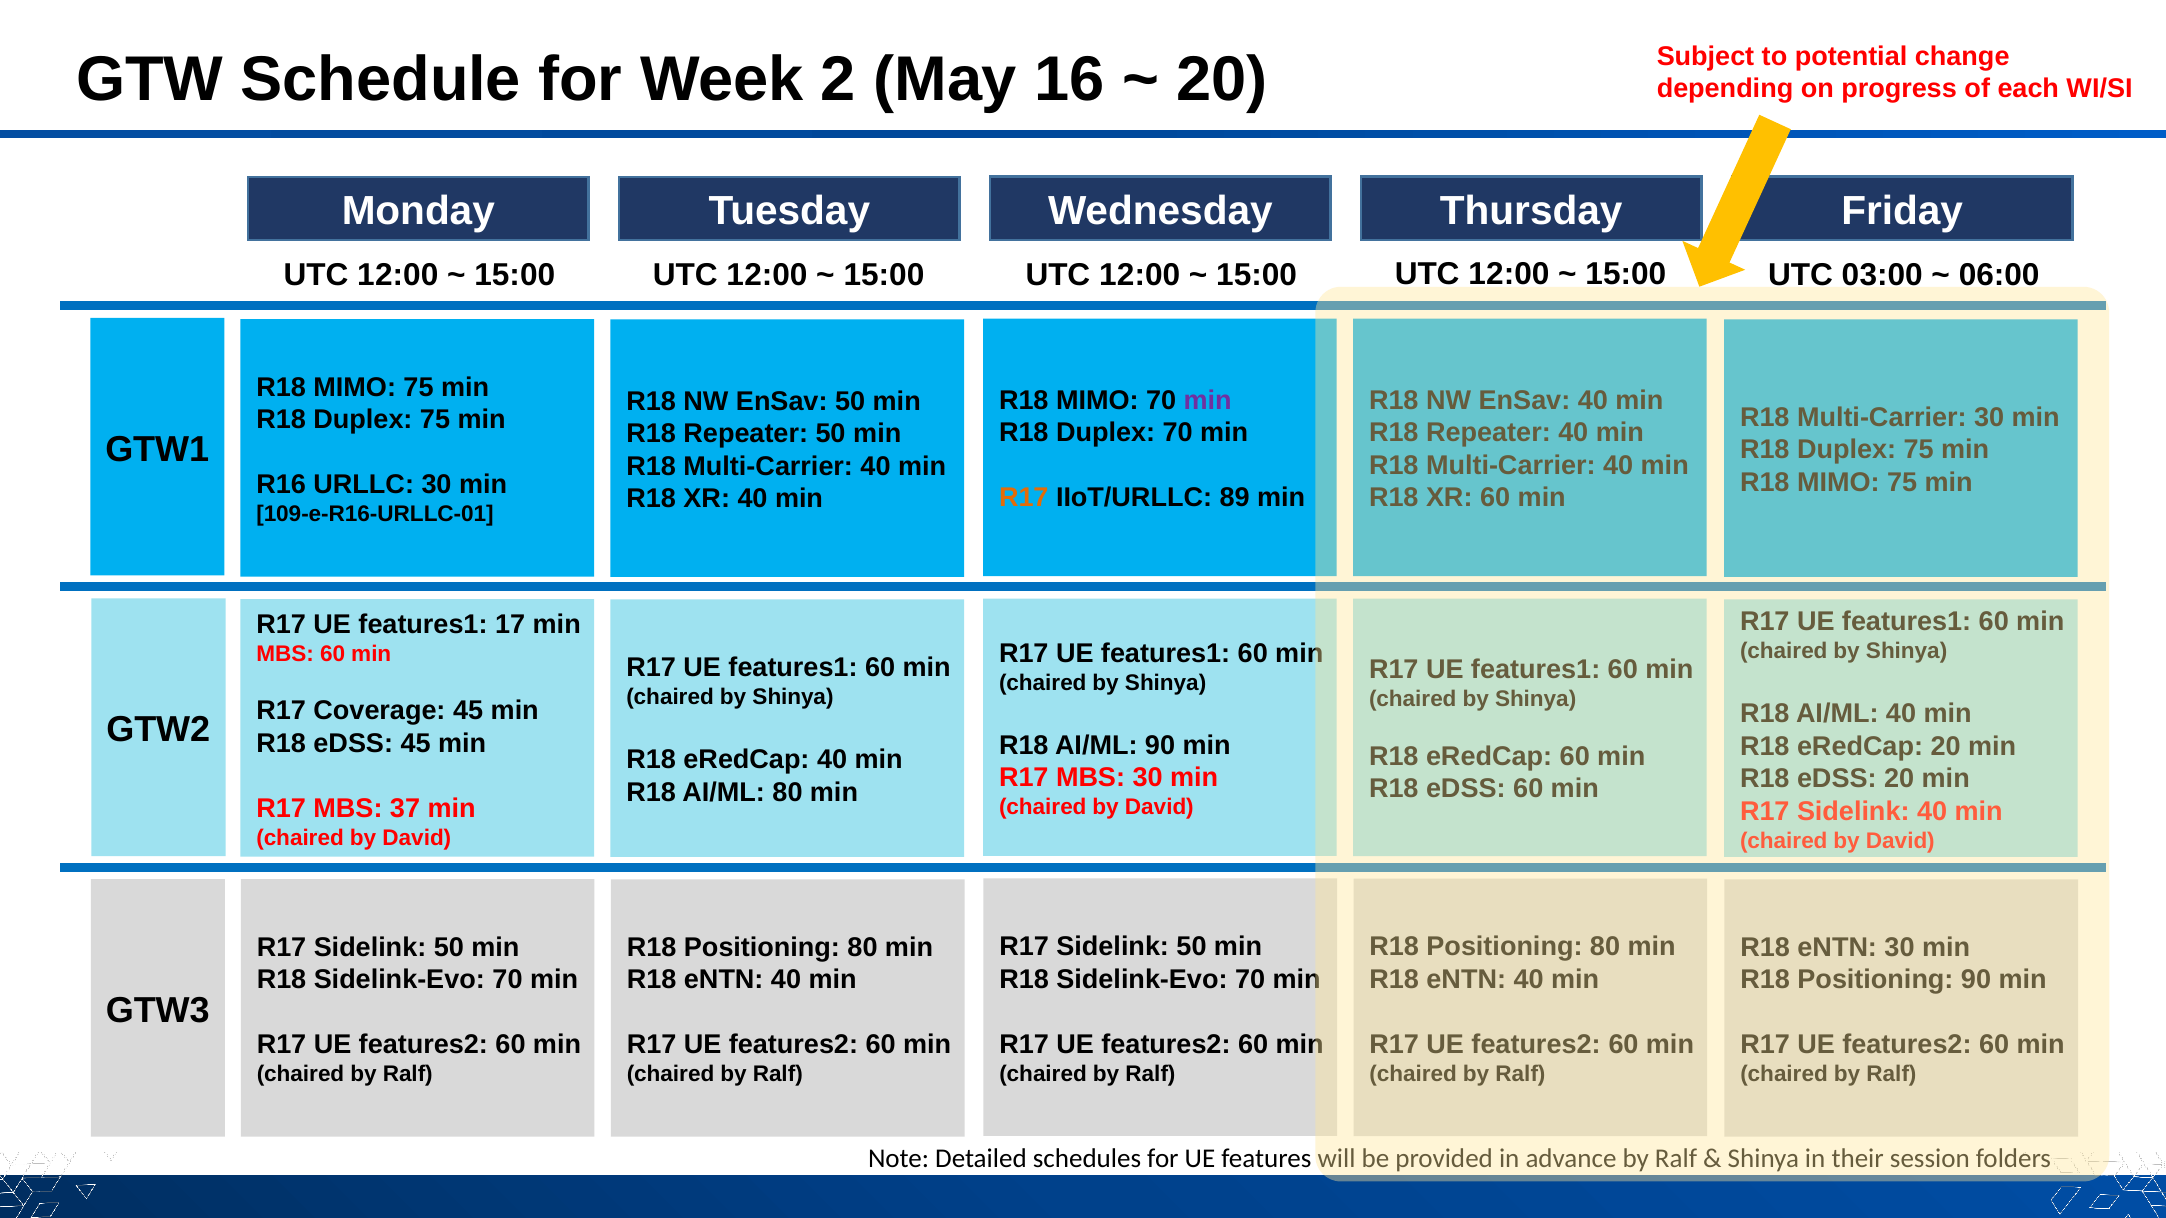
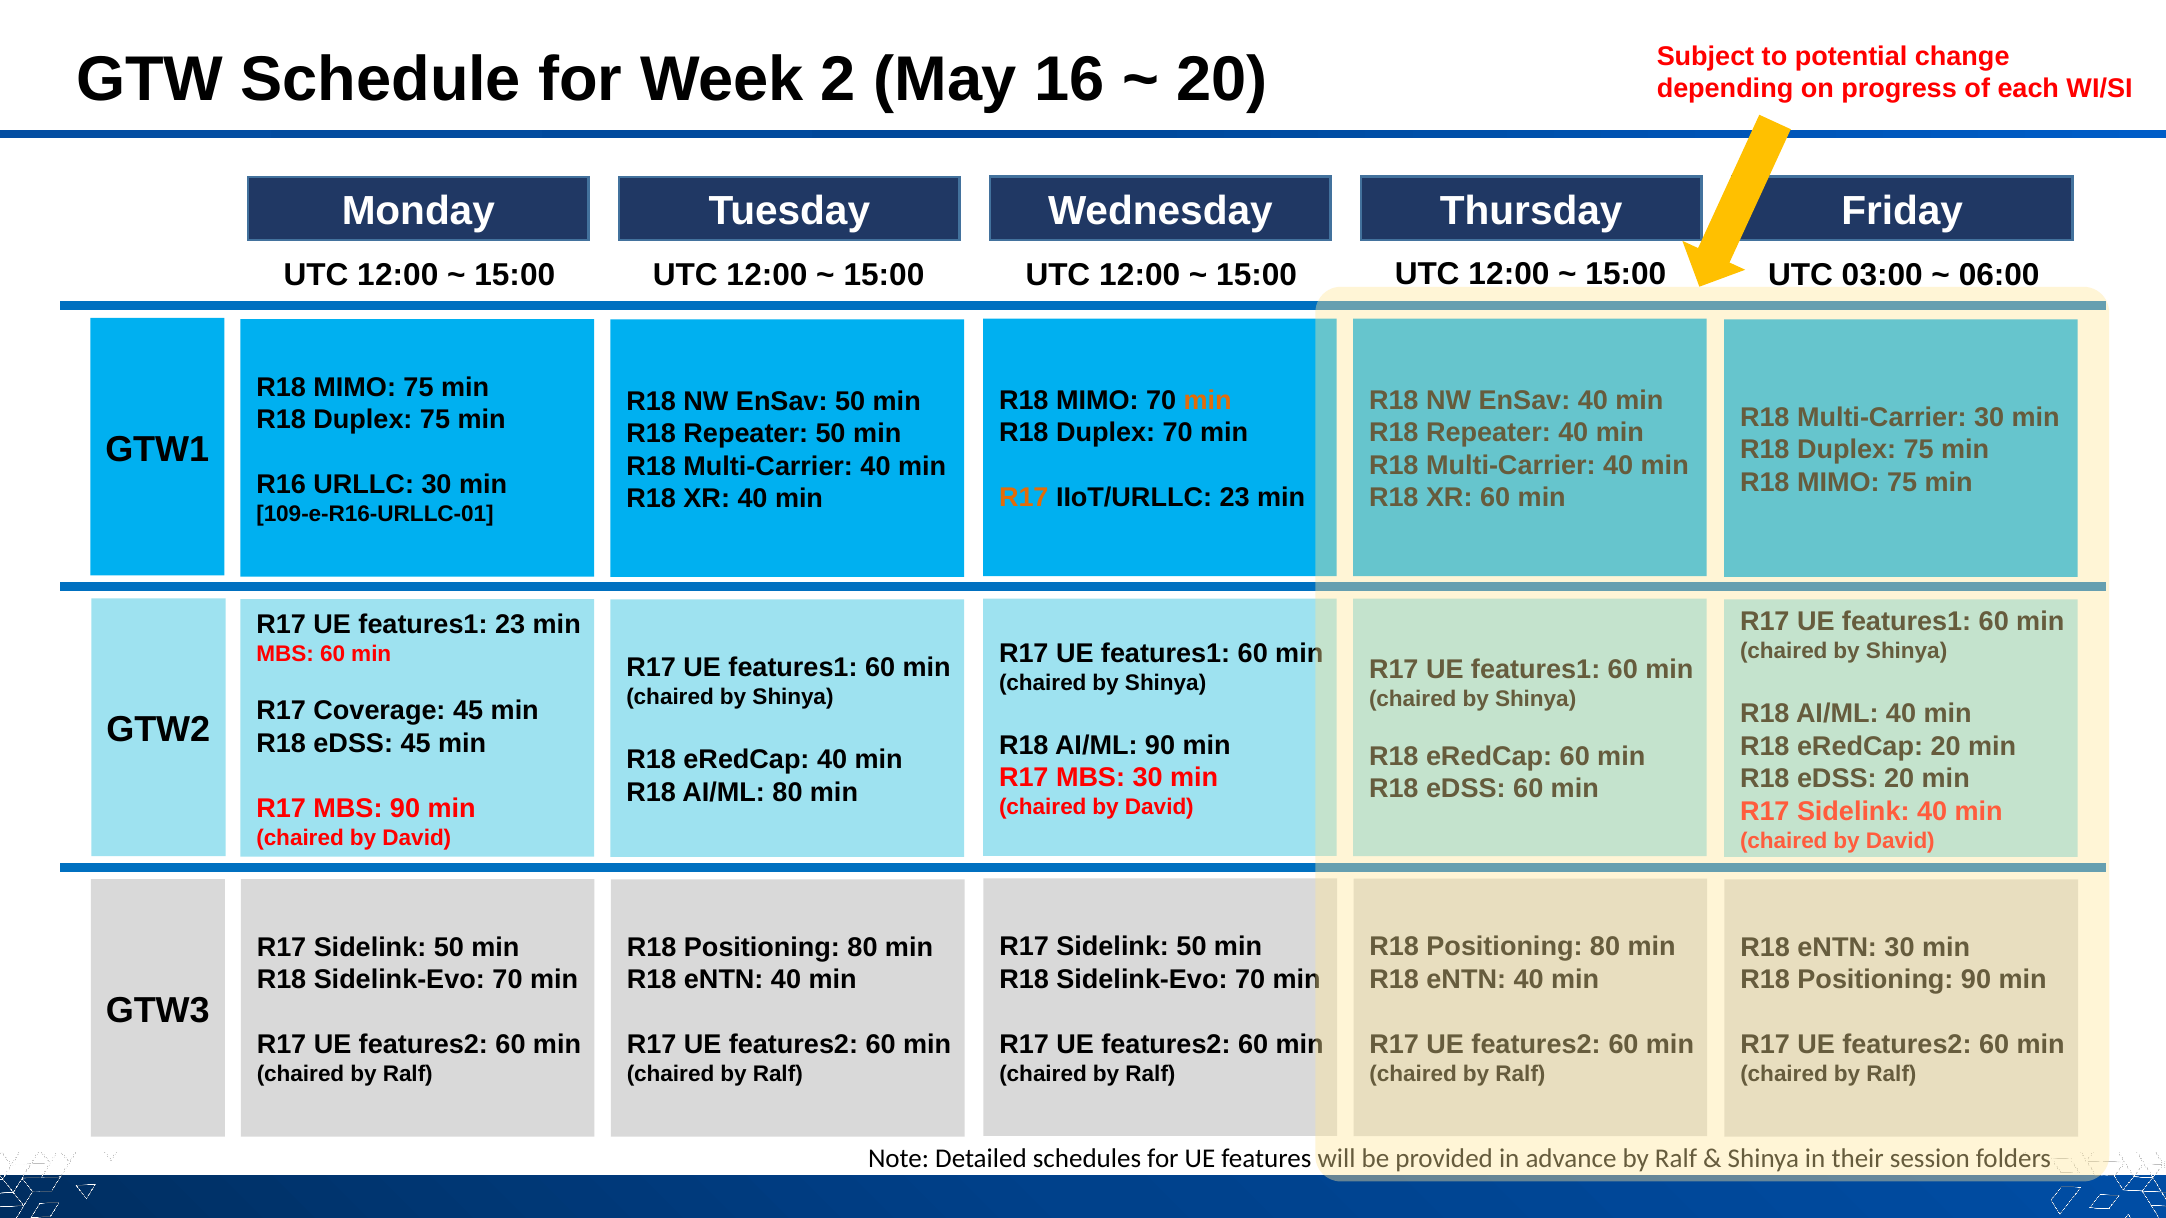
min at (1208, 401) colour: purple -> orange
IIoT/URLLC 89: 89 -> 23
features1 17: 17 -> 23
MBS 37: 37 -> 90
